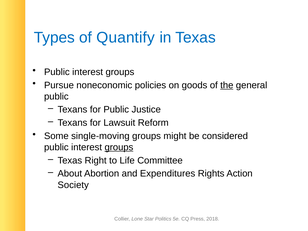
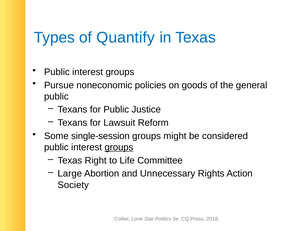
the underline: present -> none
single-moving: single-moving -> single-session
About: About -> Large
Expenditures: Expenditures -> Unnecessary
